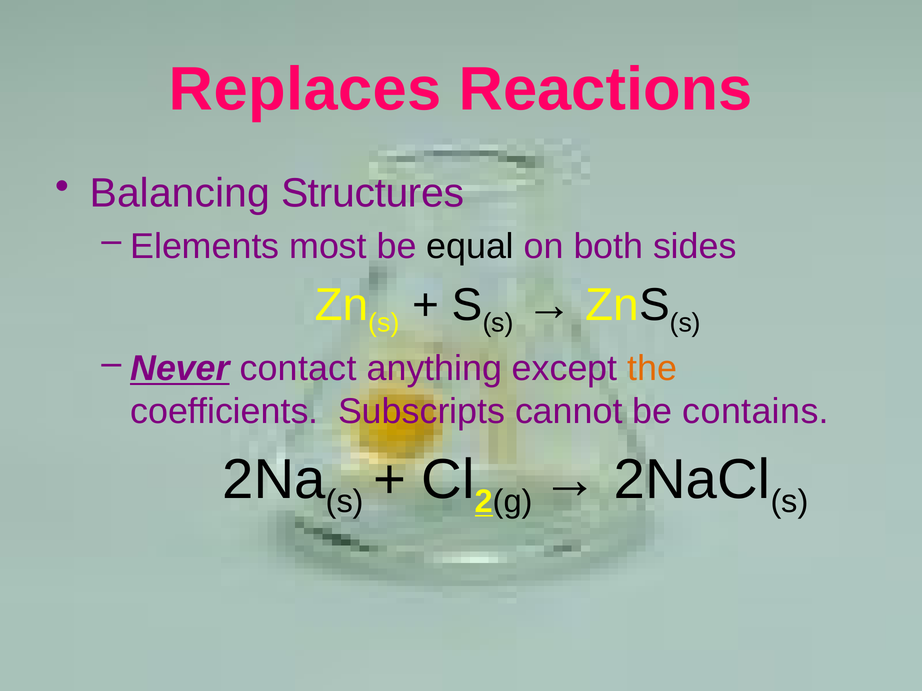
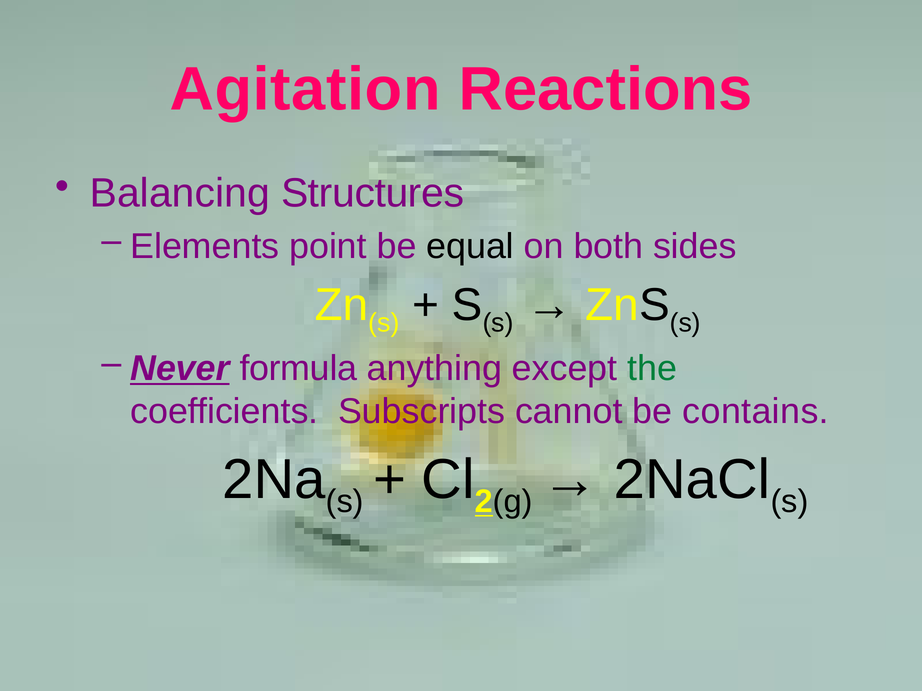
Replaces: Replaces -> Agitation
most: most -> point
contact: contact -> formula
the colour: orange -> green
